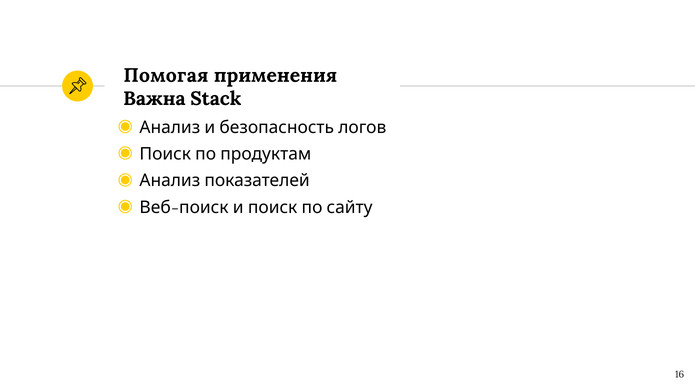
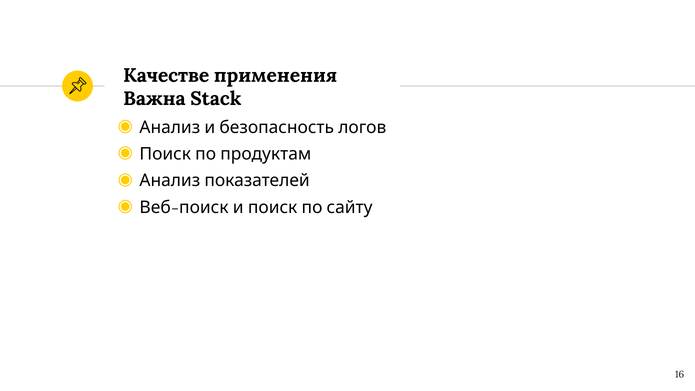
Помогая: Помогая -> Качестве
